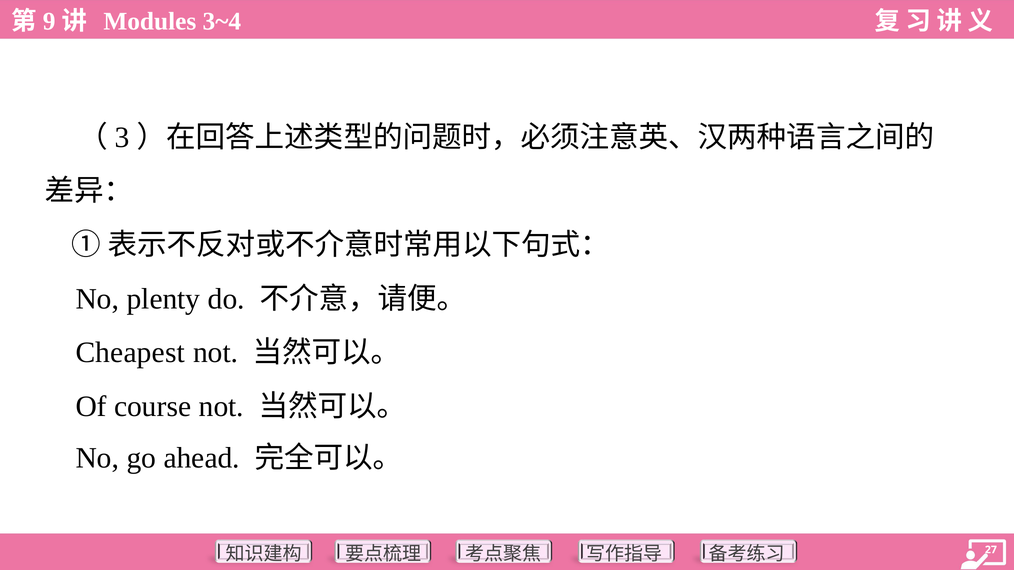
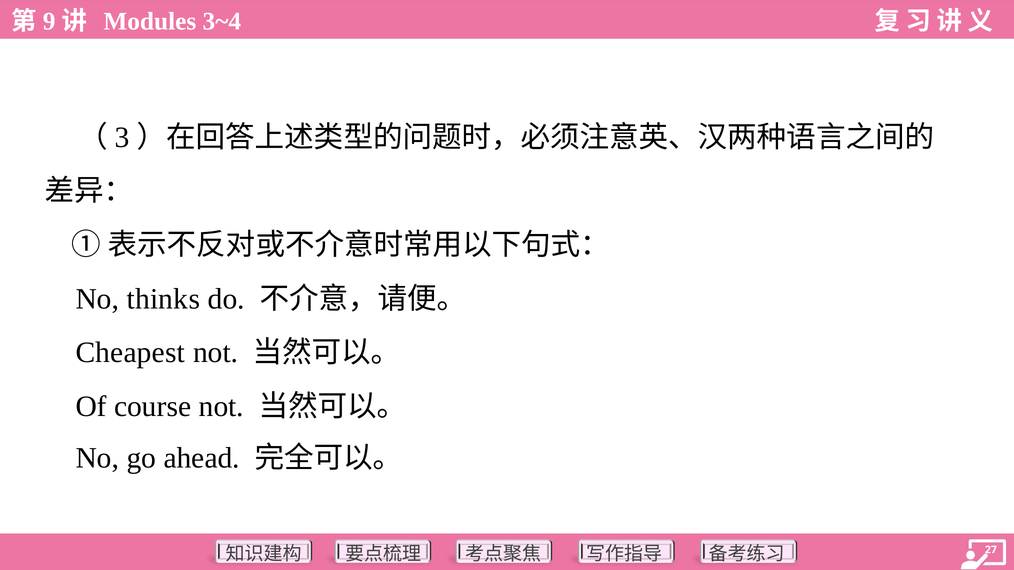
plenty: plenty -> thinks
